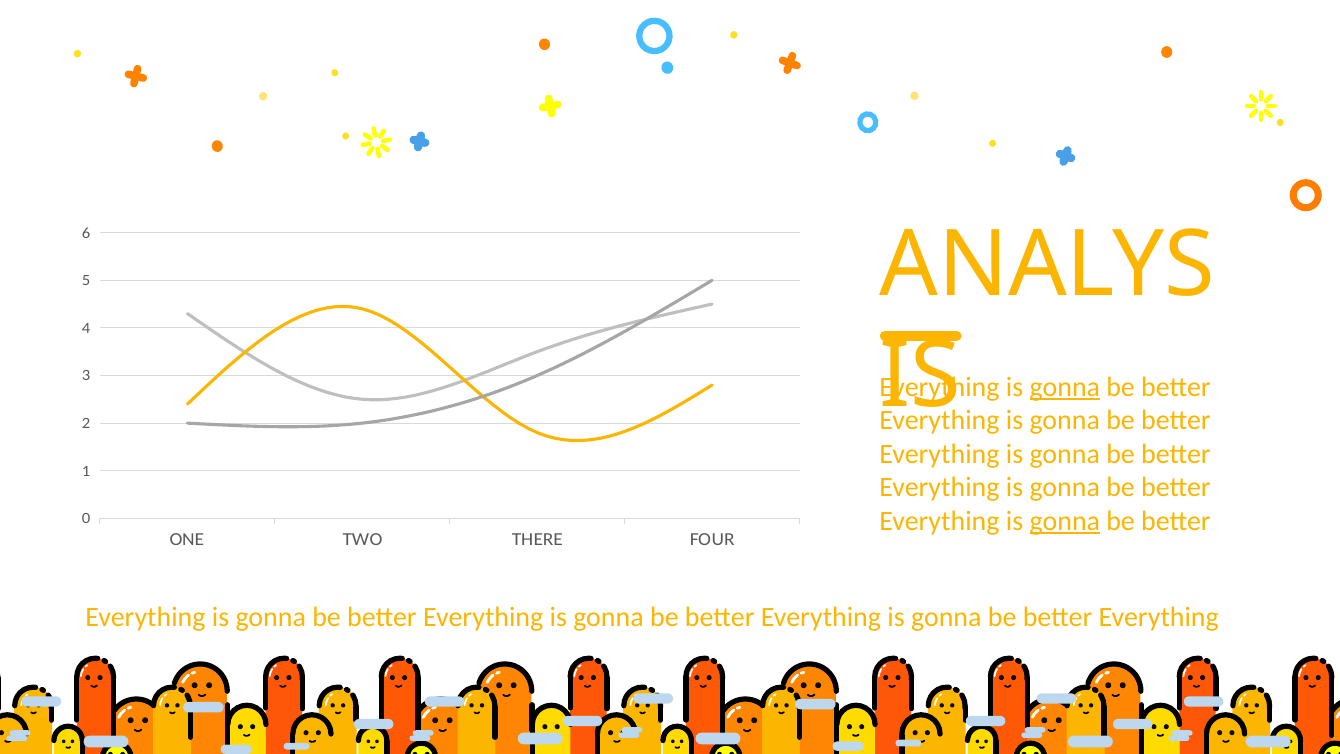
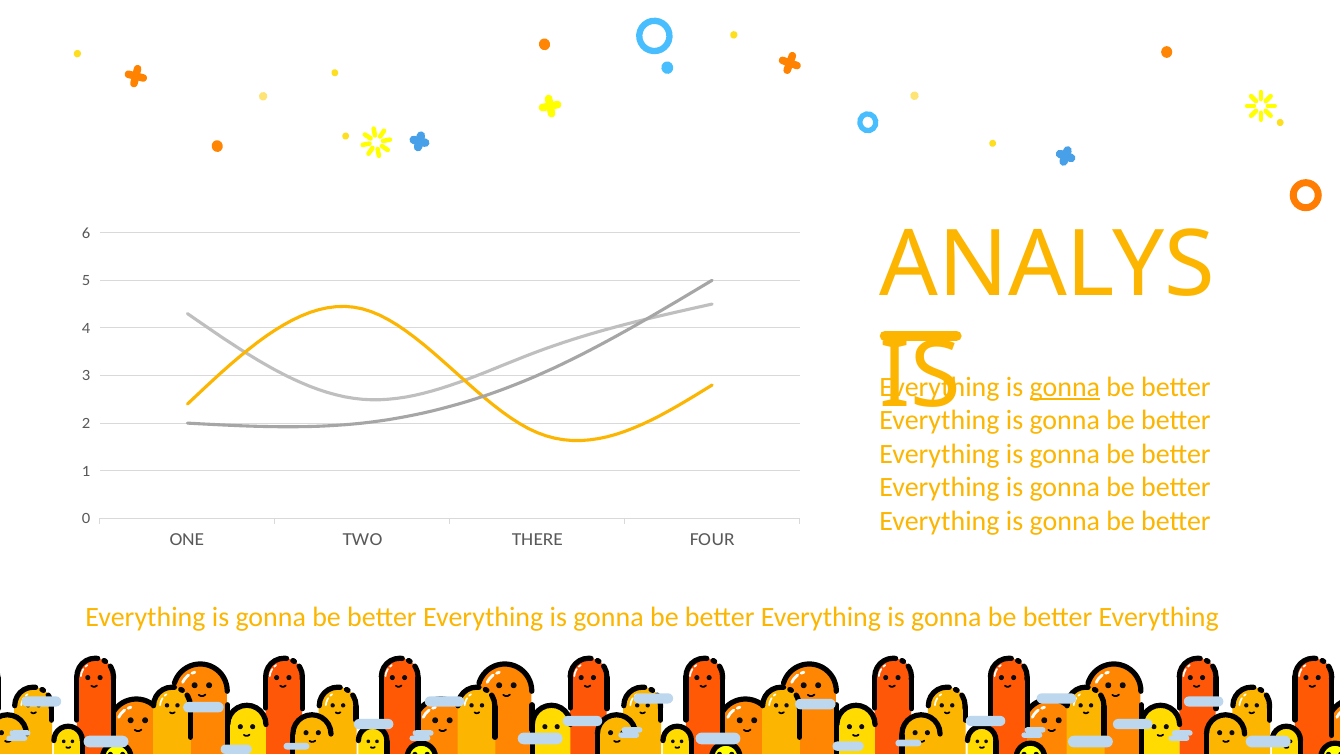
gonna at (1065, 521) underline: present -> none
